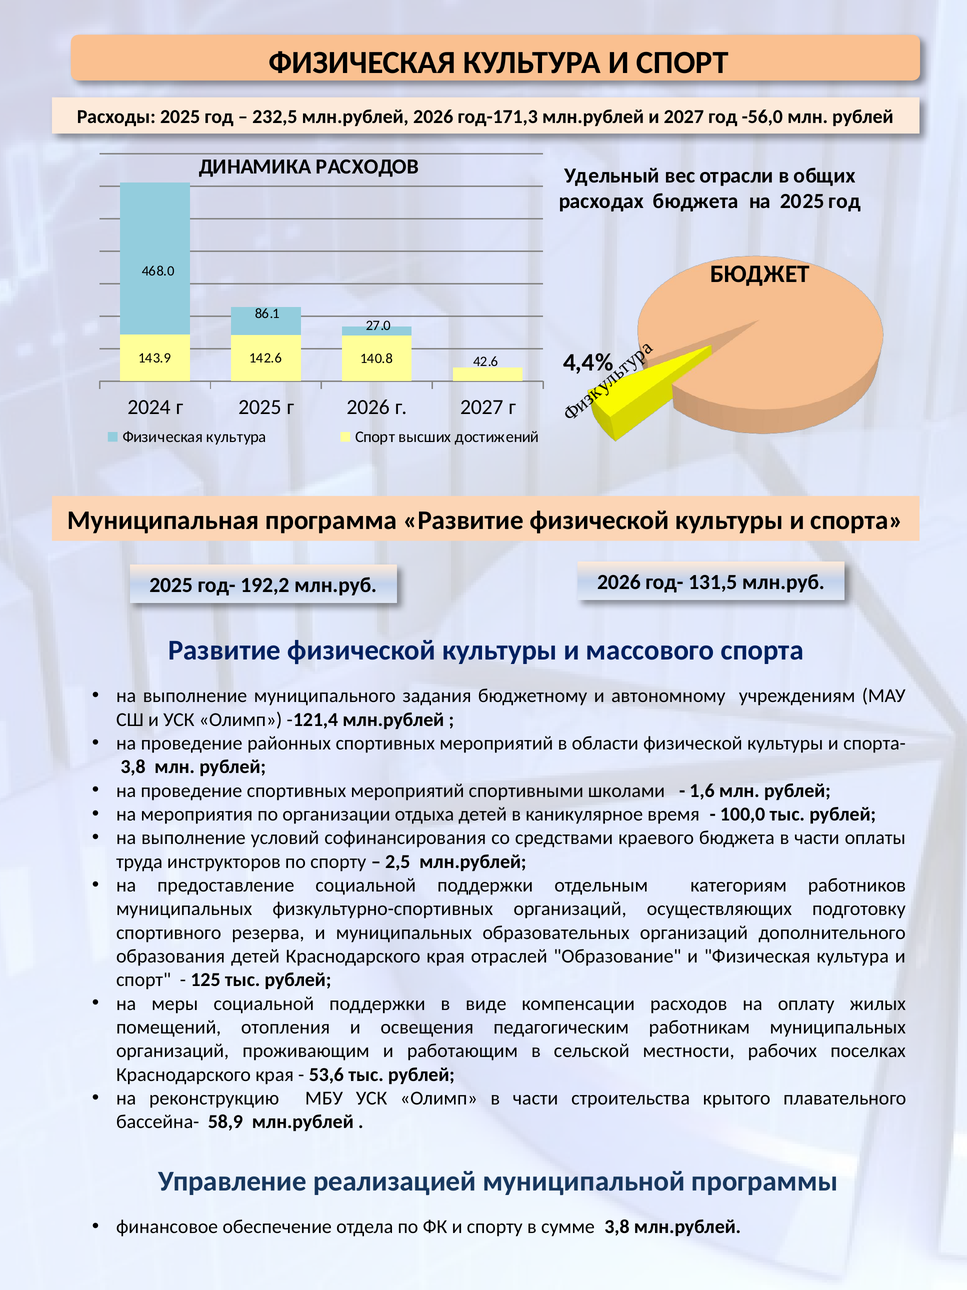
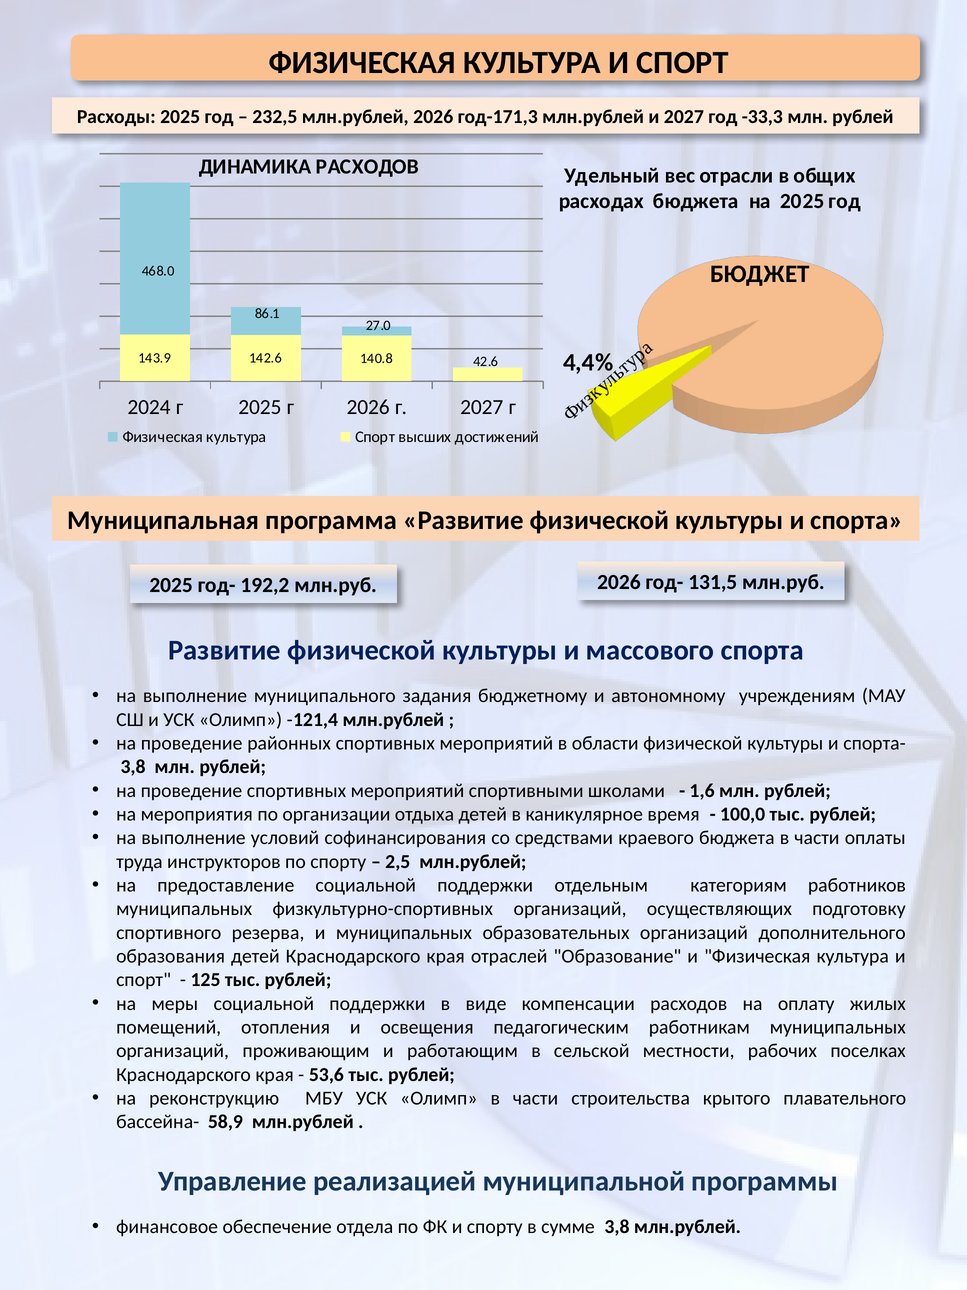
-56,0: -56,0 -> -33,3
